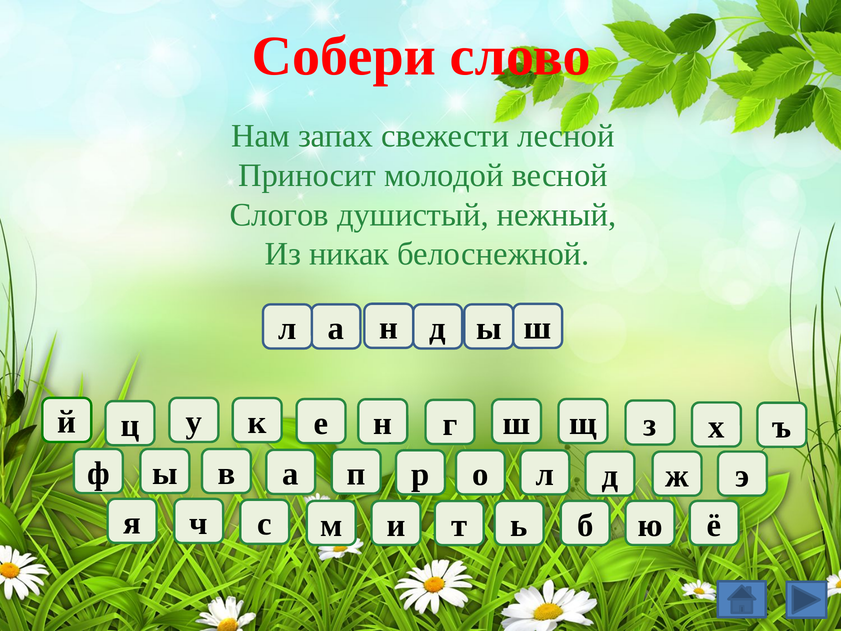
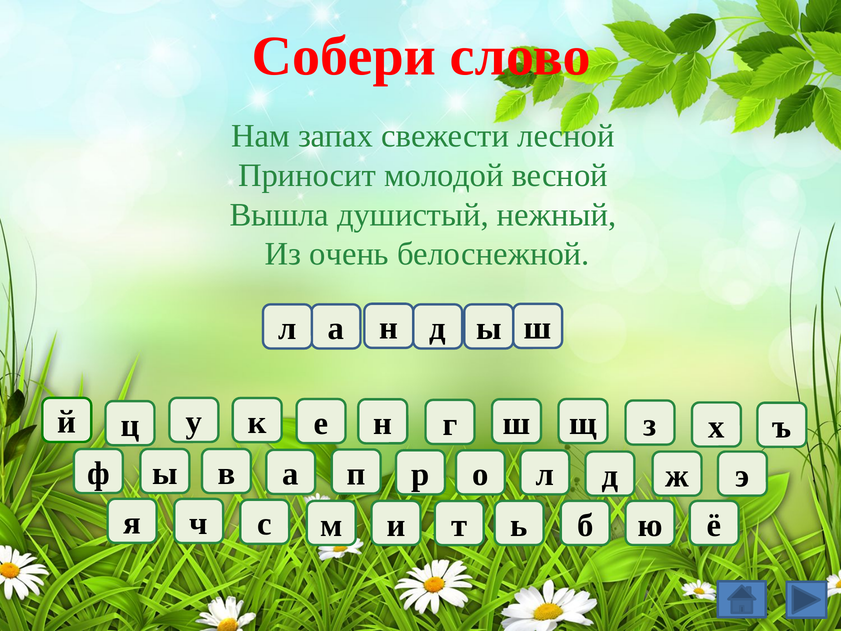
Слогов: Слогов -> Вышла
никак: никак -> очень
